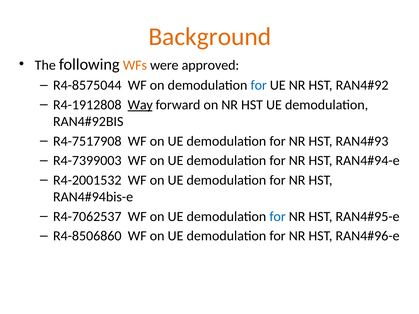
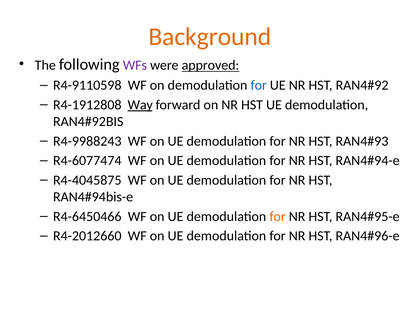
WFs colour: orange -> purple
approved underline: none -> present
R4-8575044: R4-8575044 -> R4-9110598
R4-7517908: R4-7517908 -> R4-9988243
R4-7399003: R4-7399003 -> R4-6077474
R4-2001532: R4-2001532 -> R4-4045875
R4-7062537: R4-7062537 -> R4-6450466
for at (278, 217) colour: blue -> orange
R4-8506860: R4-8506860 -> R4-2012660
